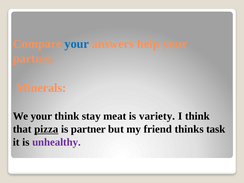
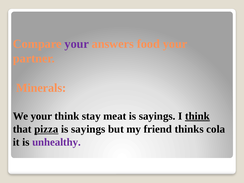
your at (77, 44) colour: blue -> purple
help: help -> food
meat is variety: variety -> sayings
think at (197, 116) underline: none -> present
partner at (88, 129): partner -> sayings
task: task -> cola
